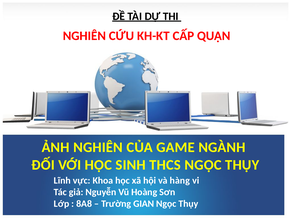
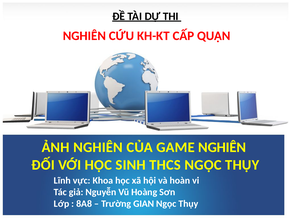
GAME NGÀNH: NGÀNH -> NGHIÊN
hàng: hàng -> hoàn
